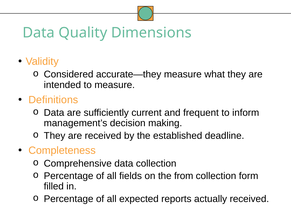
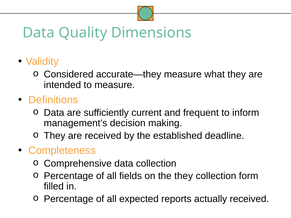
the from: from -> they
